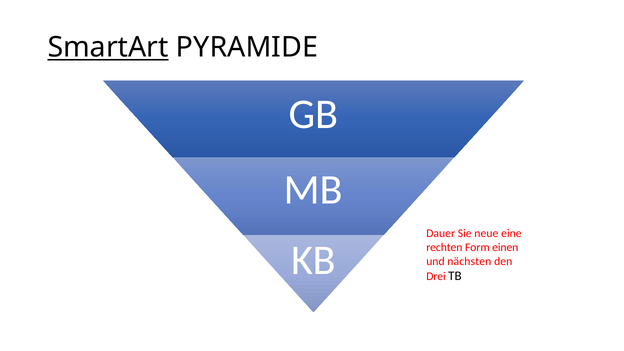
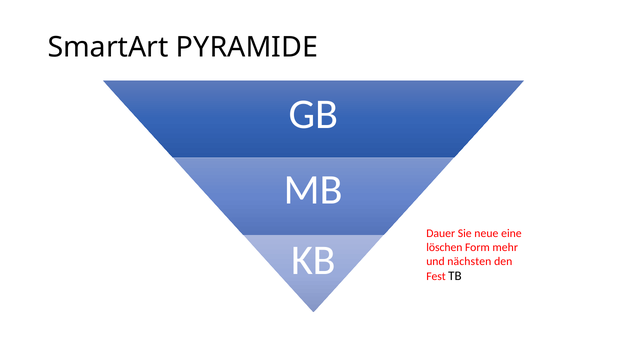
SmartArt underline: present -> none
rechten: rechten -> löschen
einen: einen -> mehr
Drei: Drei -> Fest
